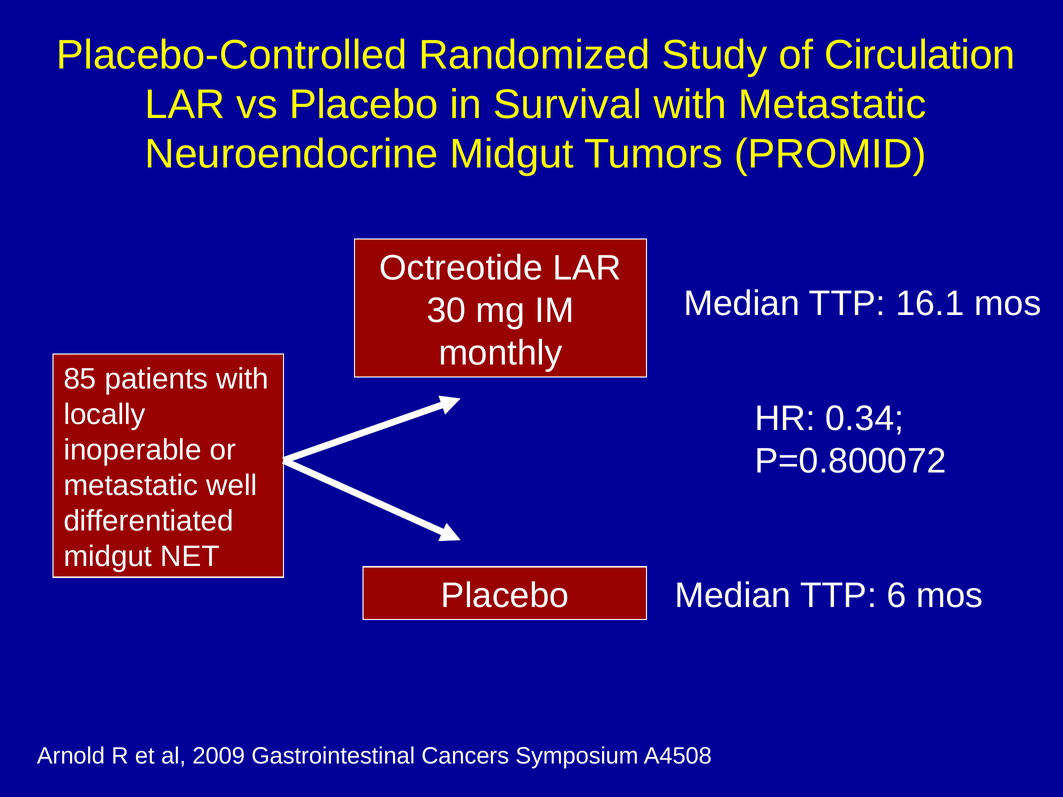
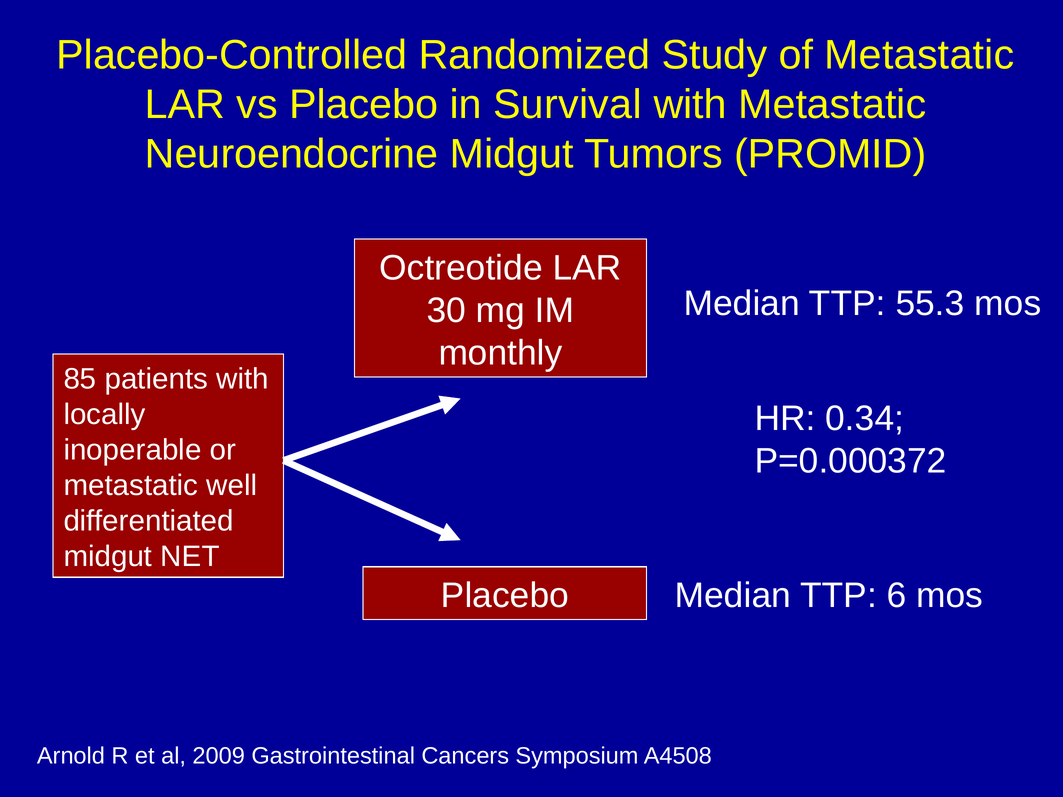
of Circulation: Circulation -> Metastatic
16.1: 16.1 -> 55.3
P=0.800072: P=0.800072 -> P=0.000372
